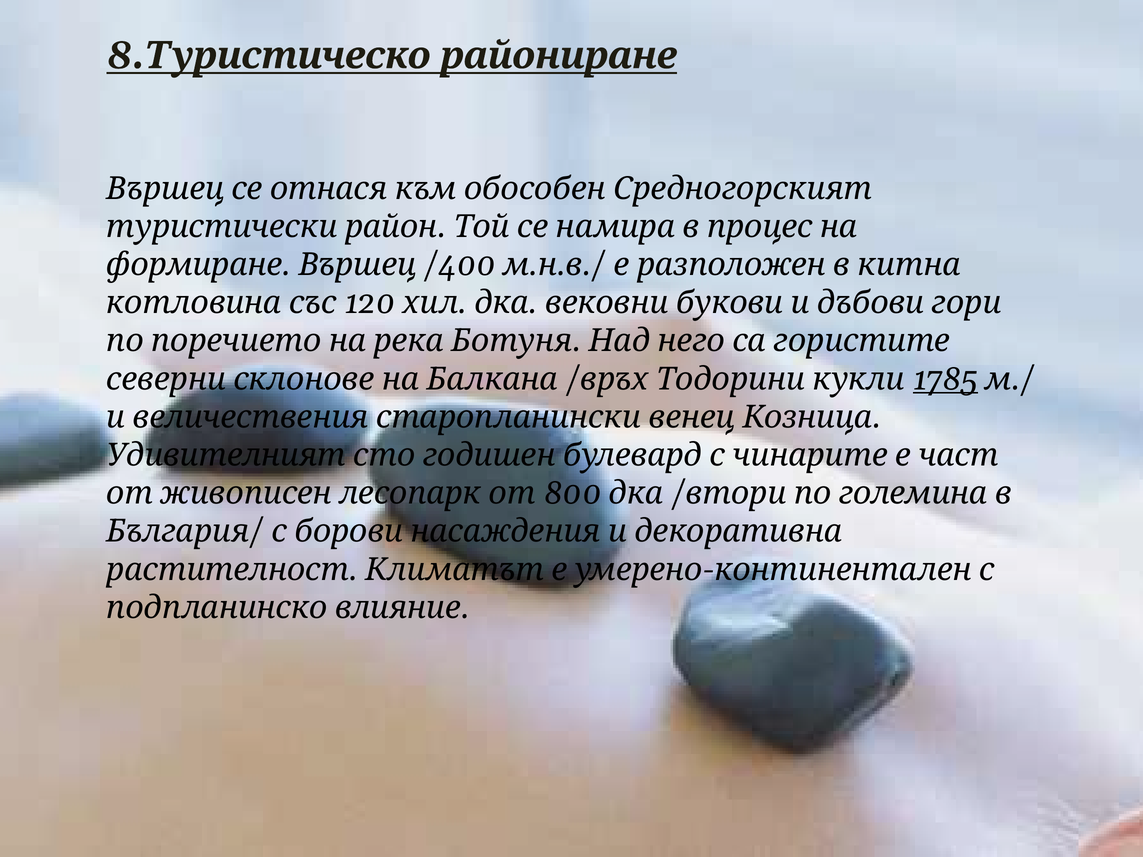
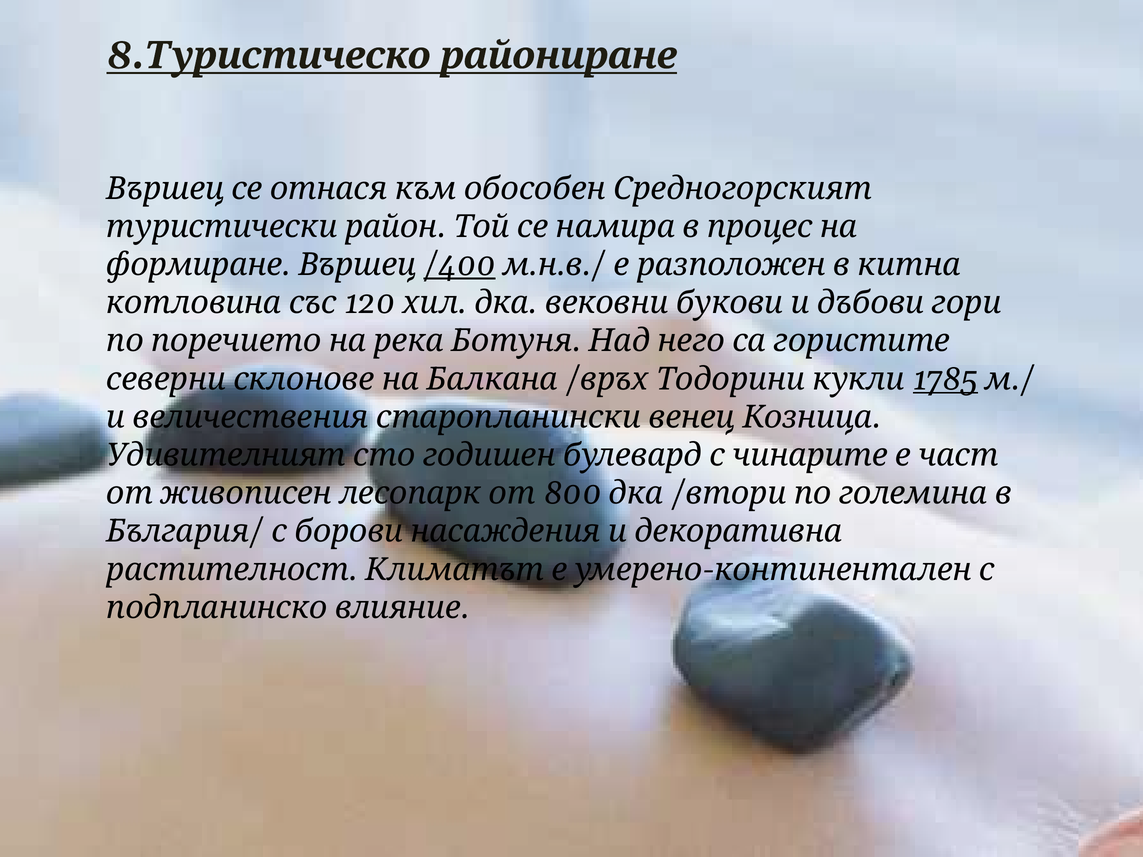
/400 underline: none -> present
